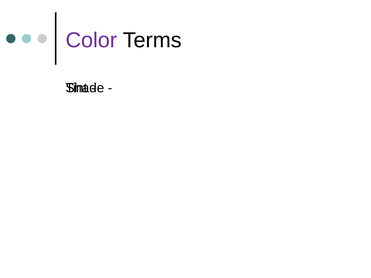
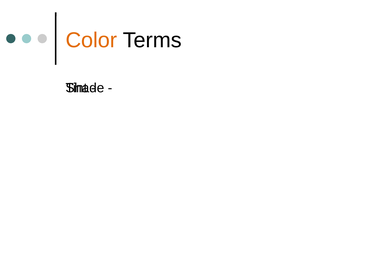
Color colour: purple -> orange
